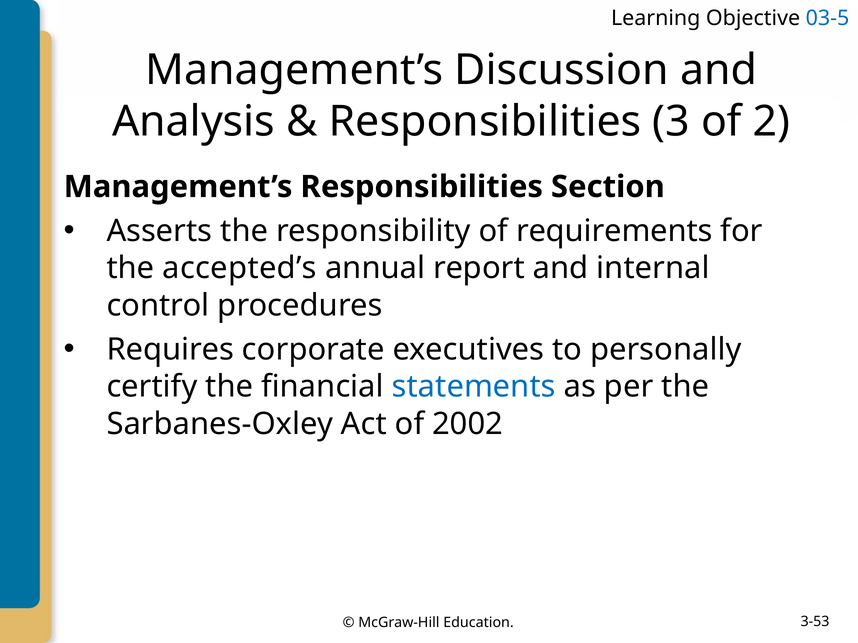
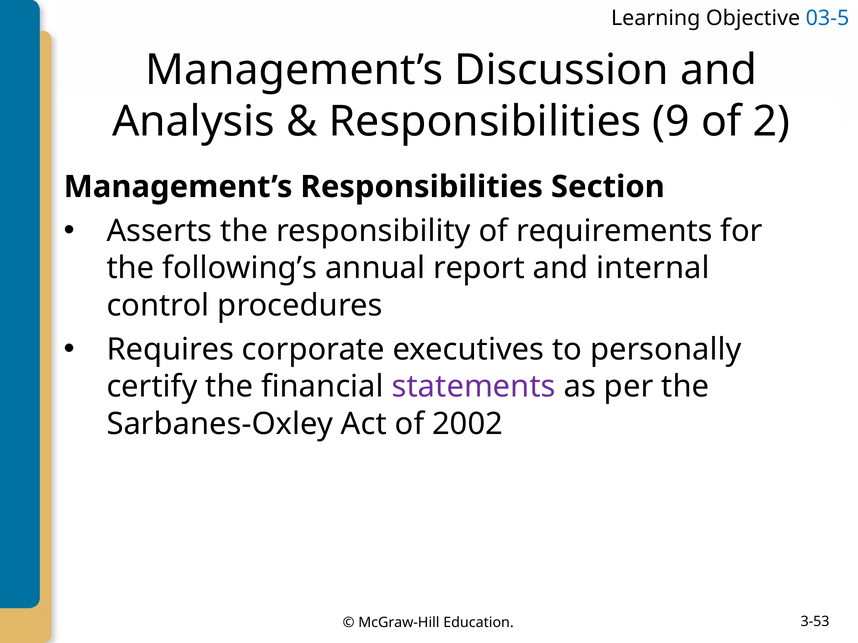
3: 3 -> 9
accepted’s: accepted’s -> following’s
statements colour: blue -> purple
